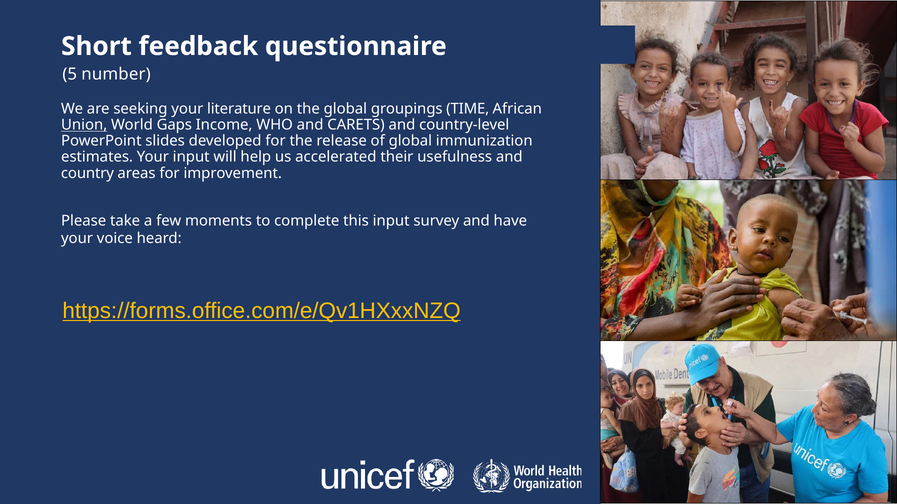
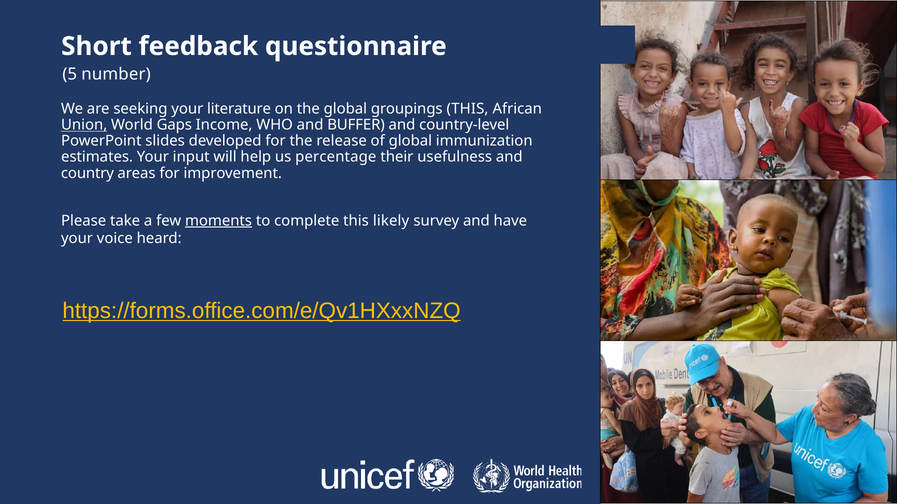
groupings TIME: TIME -> THIS
CARETS: CARETS -> BUFFER
accelerated: accelerated -> percentage
moments underline: none -> present
this input: input -> likely
